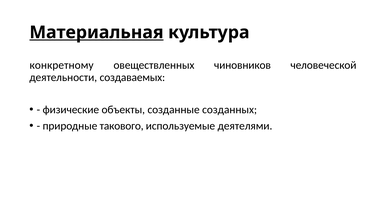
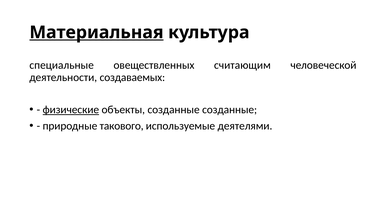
конкретному: конкретному -> специальные
чиновников: чиновников -> считающим
физические underline: none -> present
созданные созданных: созданных -> созданные
